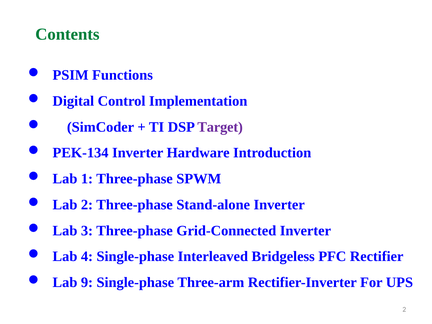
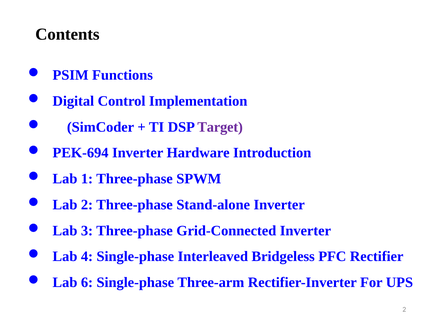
Contents colour: green -> black
PEK-134: PEK-134 -> PEK-694
9: 9 -> 6
